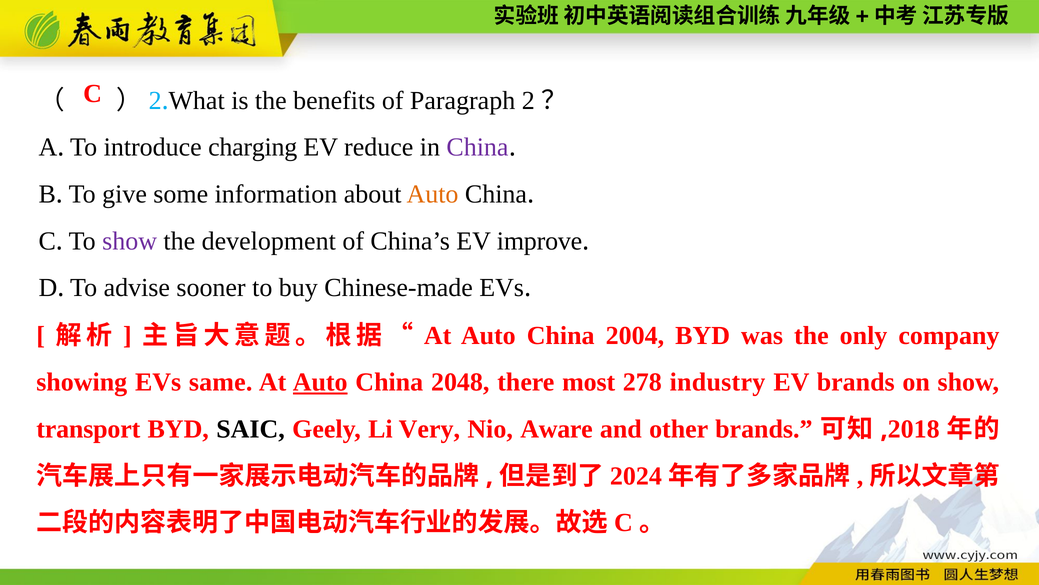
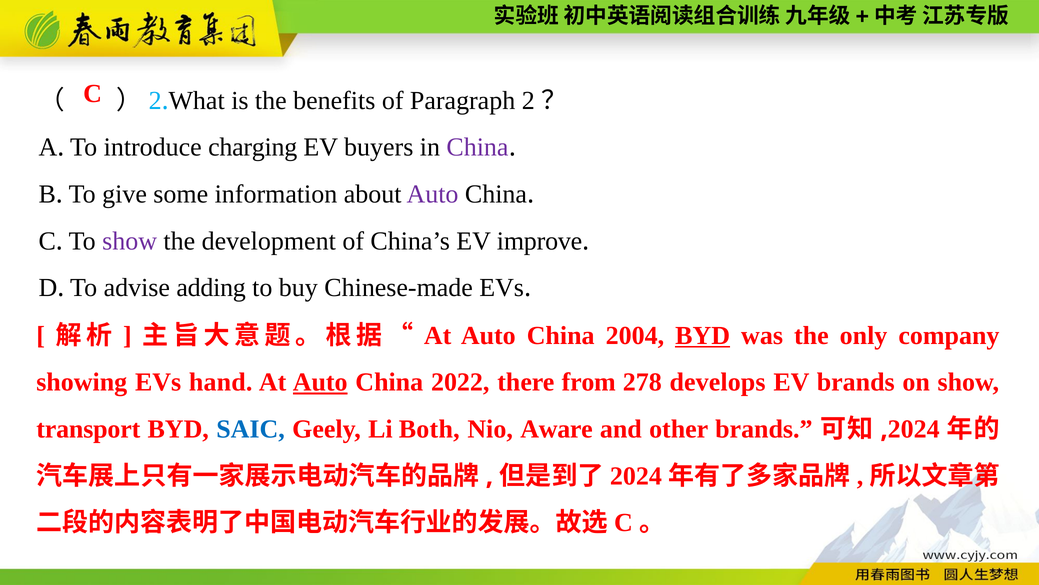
reduce: reduce -> buyers
Auto at (432, 194) colour: orange -> purple
sooner: sooner -> adding
BYD at (703, 335) underline: none -> present
same: same -> hand
2048: 2048 -> 2022
most: most -> from
industry: industry -> develops
SAIC colour: black -> blue
Very: Very -> Both
2018: 2018 -> 2024
